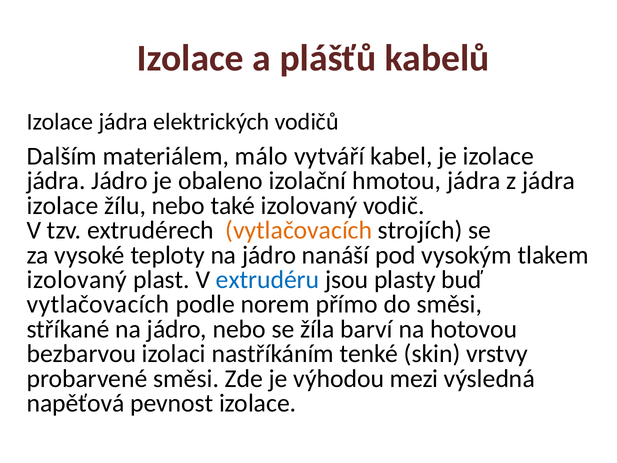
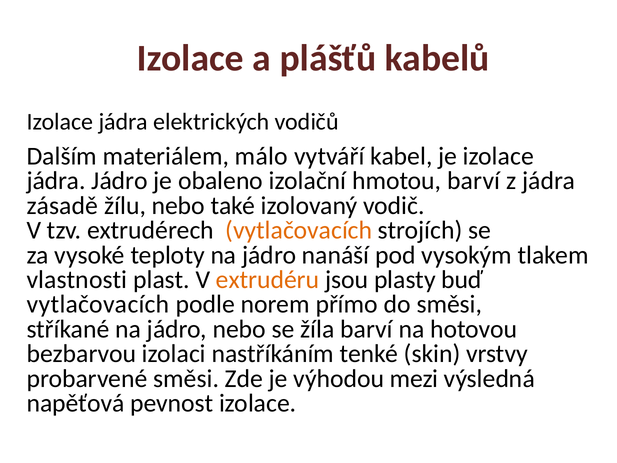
hmotou jádra: jádra -> barví
izolace at (62, 206): izolace -> zásadě
izolovaný at (77, 280): izolovaný -> vlastnosti
extrudéru colour: blue -> orange
